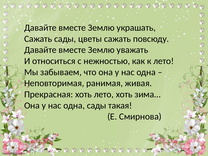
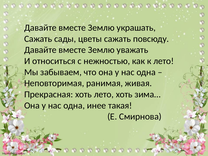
одна сады: сады -> инее
